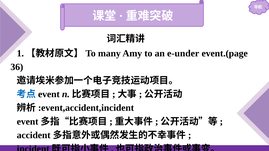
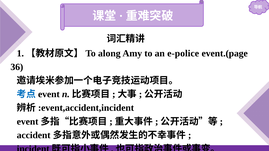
many: many -> along
e-under: e-under -> e-police
